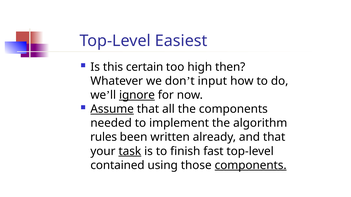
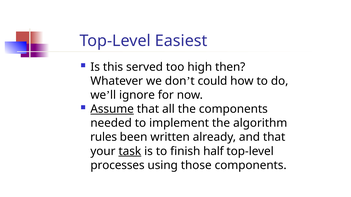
certain: certain -> served
input: input -> could
ignore underline: present -> none
fast: fast -> half
contained: contained -> processes
components at (251, 166) underline: present -> none
